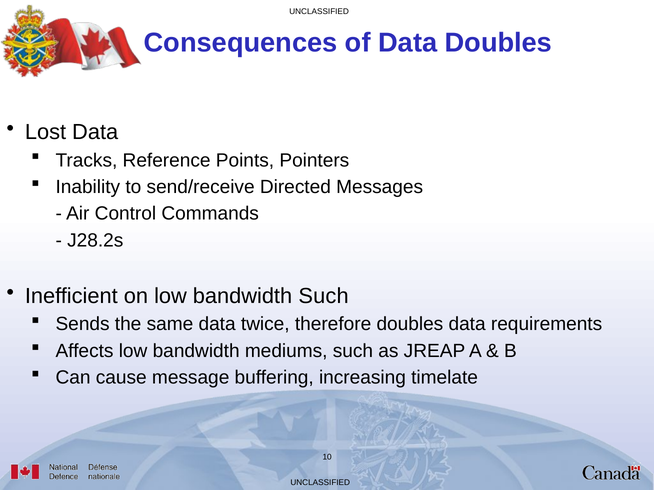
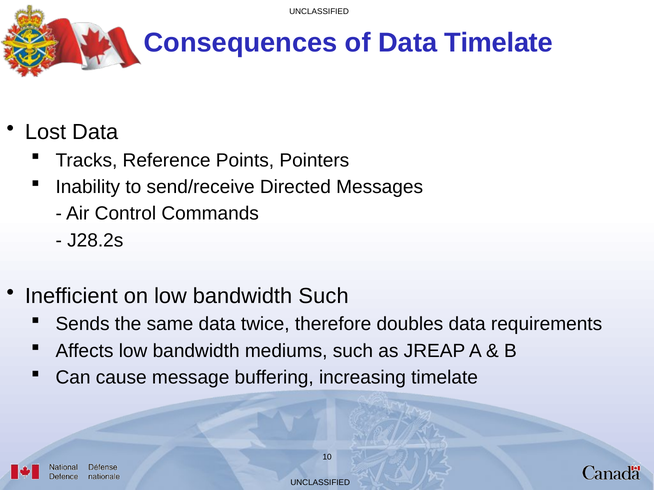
Data Doubles: Doubles -> Timelate
